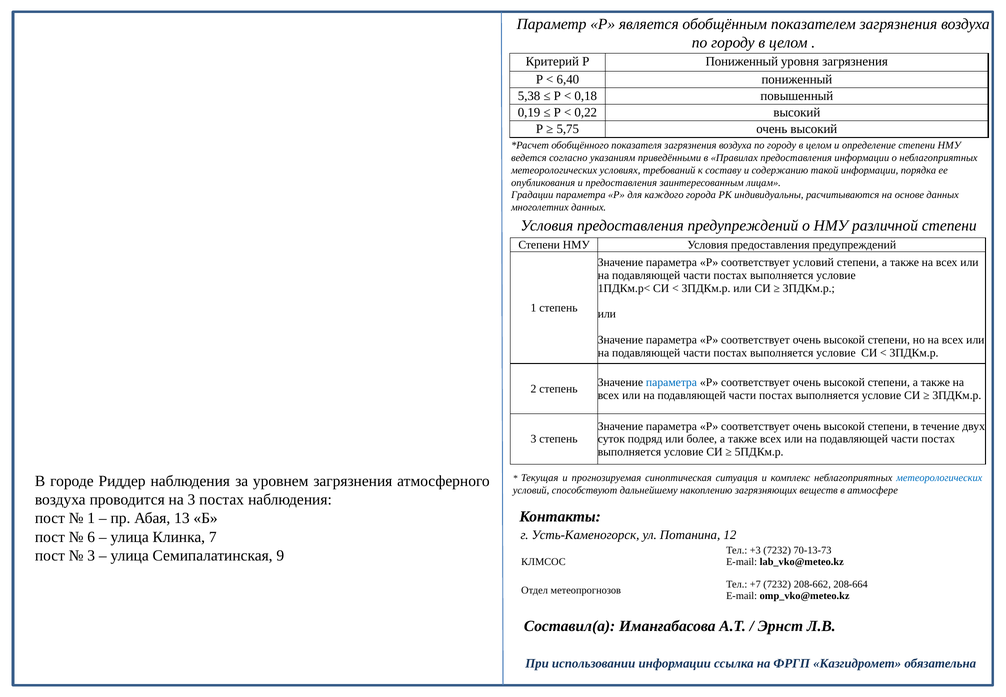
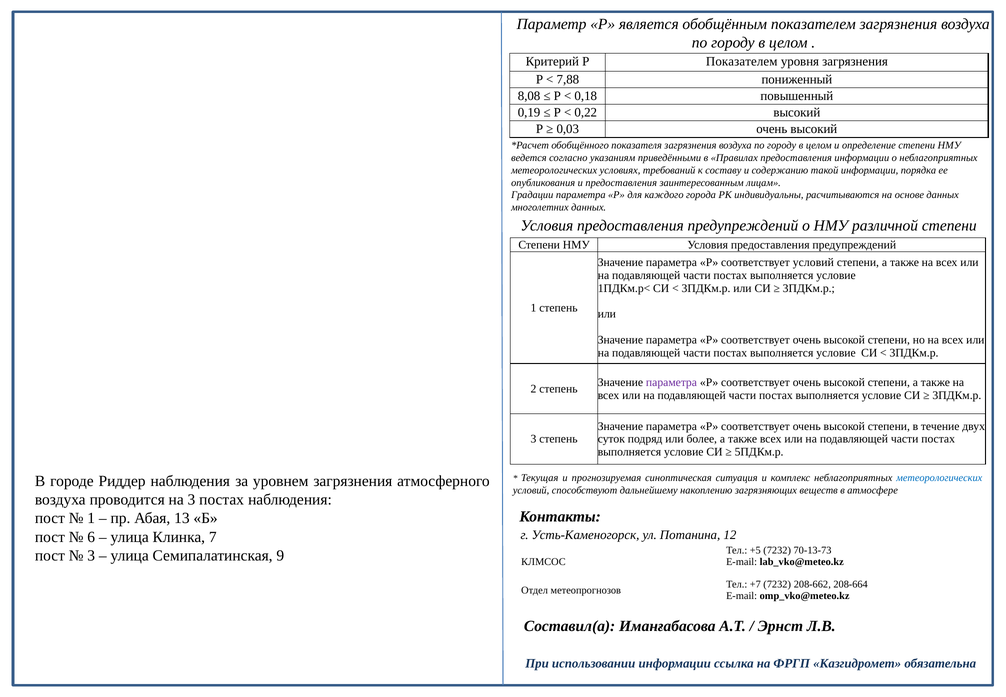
Р Пониженный: Пониженный -> Показателем
6,40: 6,40 -> 7,88
5,38: 5,38 -> 8,08
5,75: 5,75 -> 0,03
параметра at (671, 382) colour: blue -> purple
+3: +3 -> +5
